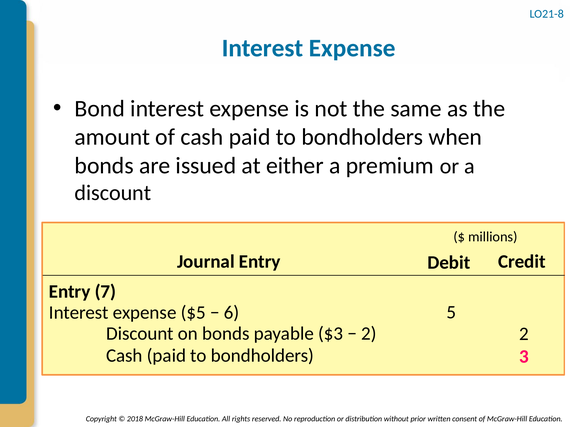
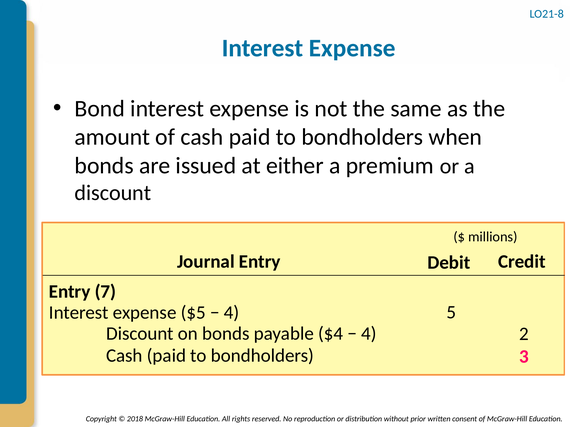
6 at (232, 313): 6 -> 4
$3: $3 -> $4
2 at (369, 334): 2 -> 4
